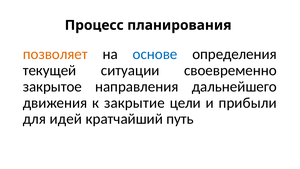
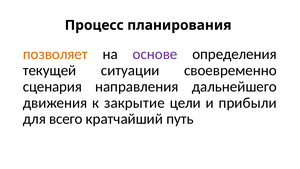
основе colour: blue -> purple
закрытое: закрытое -> сценария
идей: идей -> всего
